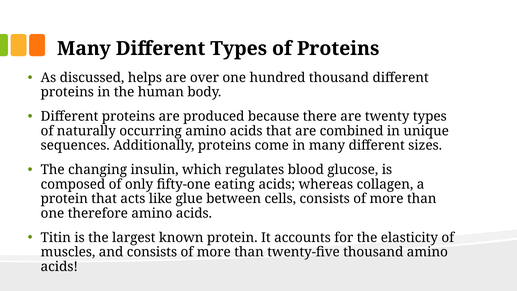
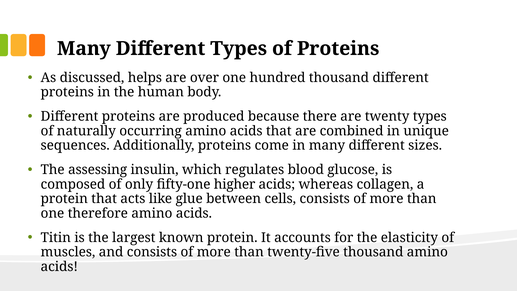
changing: changing -> assessing
eating: eating -> higher
